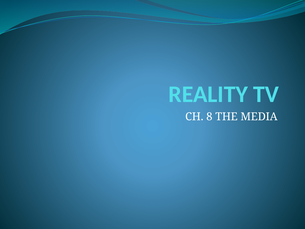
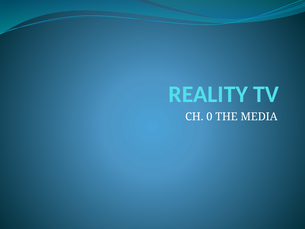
8: 8 -> 0
